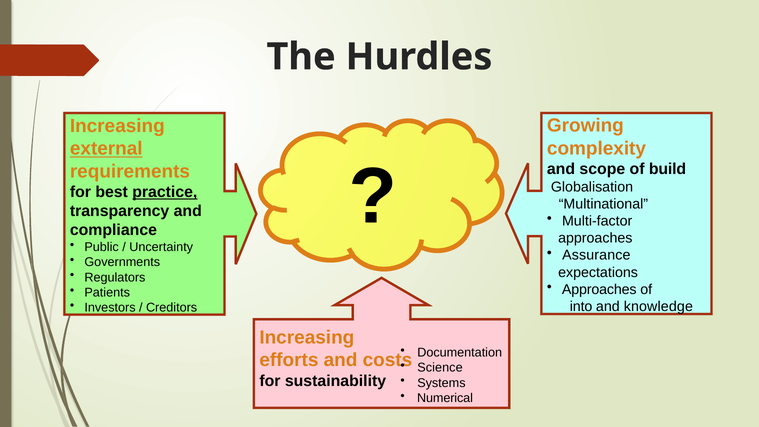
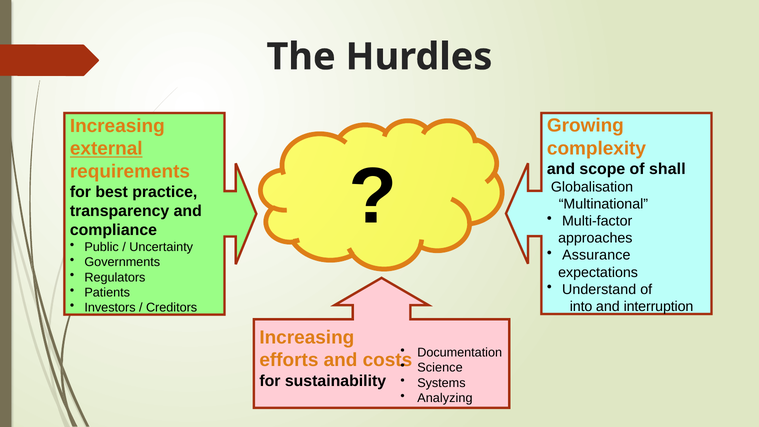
build: build -> shall
practice underline: present -> none
Approaches at (599, 289): Approaches -> Understand
knowledge: knowledge -> interruption
Numerical: Numerical -> Analyzing
